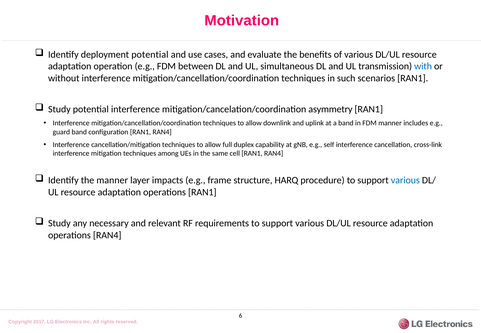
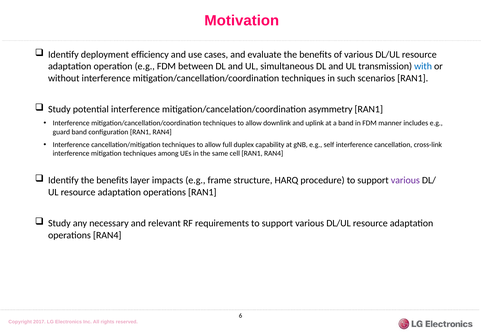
deployment potential: potential -> efficiency
Identify the manner: manner -> benefits
various at (405, 180) colour: blue -> purple
